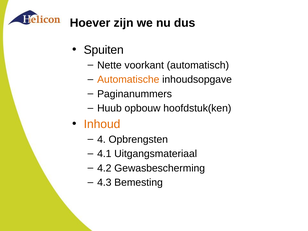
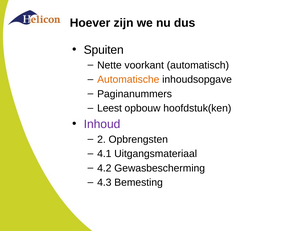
Huub: Huub -> Leest
Inhoud colour: orange -> purple
4: 4 -> 2
